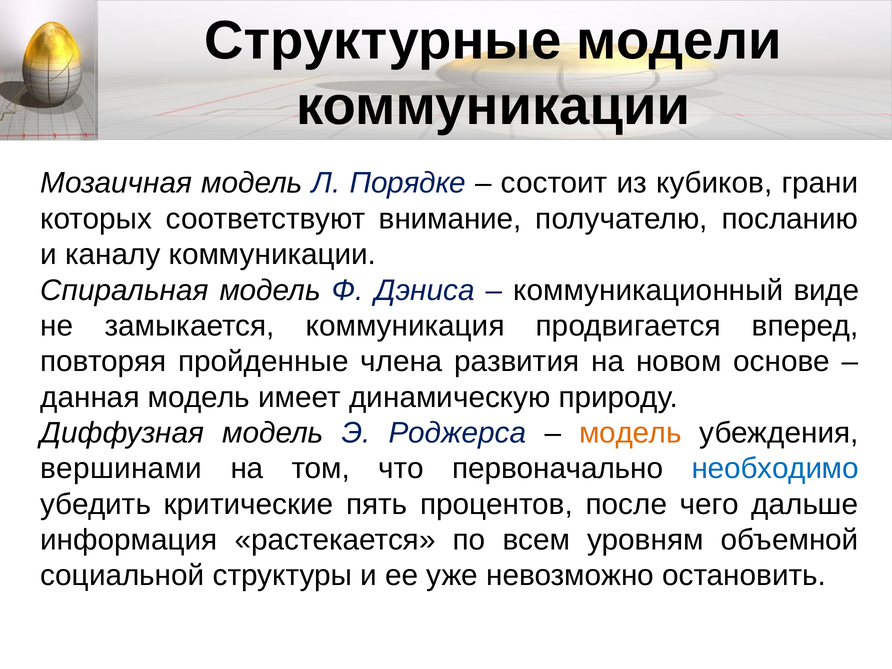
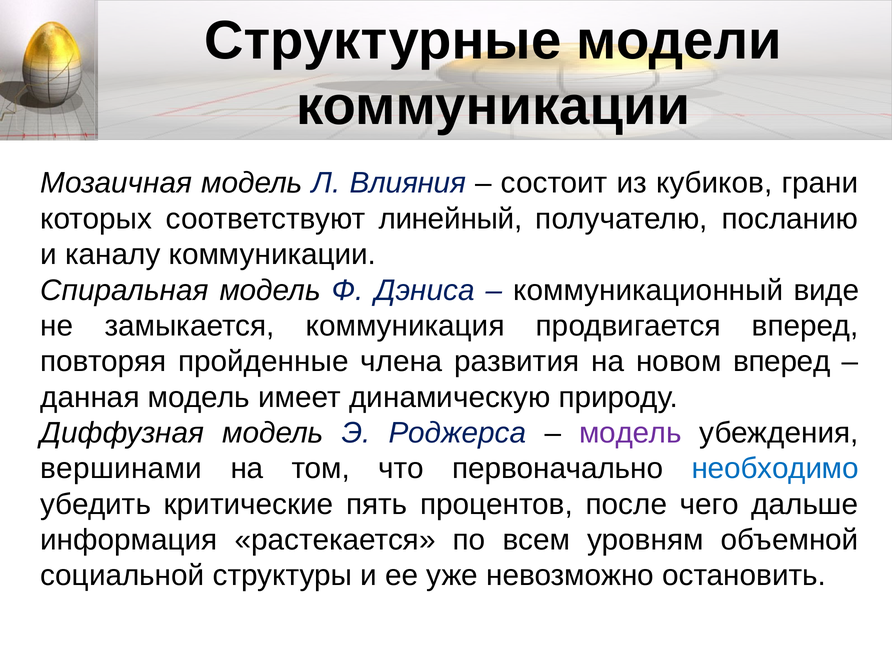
Порядке: Порядке -> Влияния
внимание: внимание -> линейный
новом основе: основе -> вперед
модель at (630, 433) colour: orange -> purple
